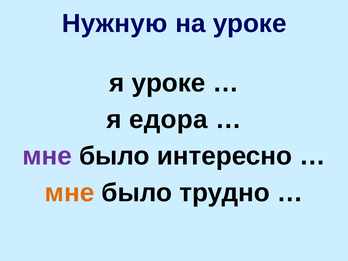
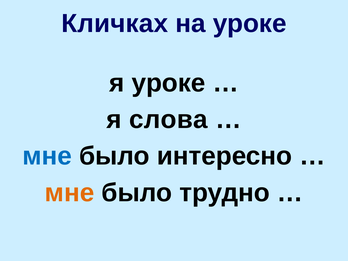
Нужную: Нужную -> Кличках
едора: едора -> слова
мне at (47, 156) colour: purple -> blue
